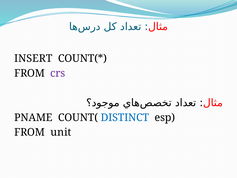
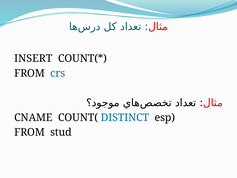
crs colour: purple -> blue
PNAME: PNAME -> CNAME
unit: unit -> stud
